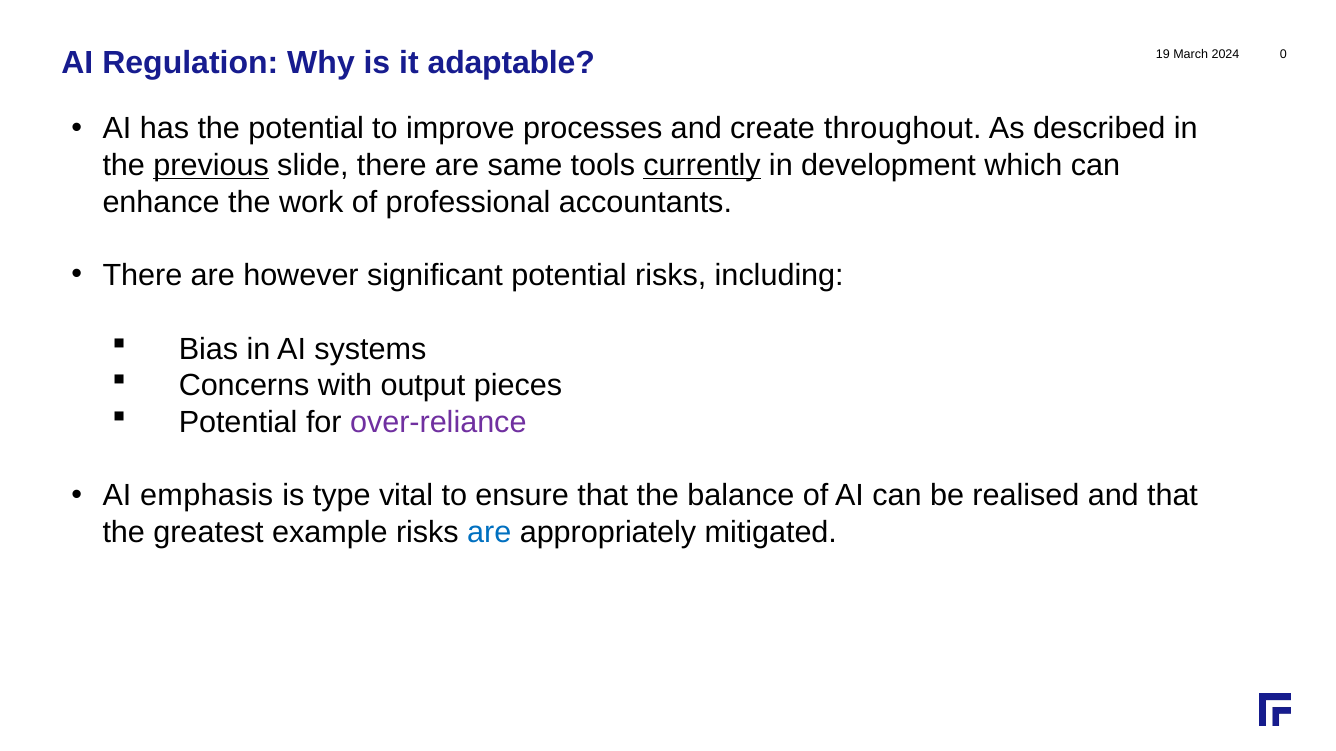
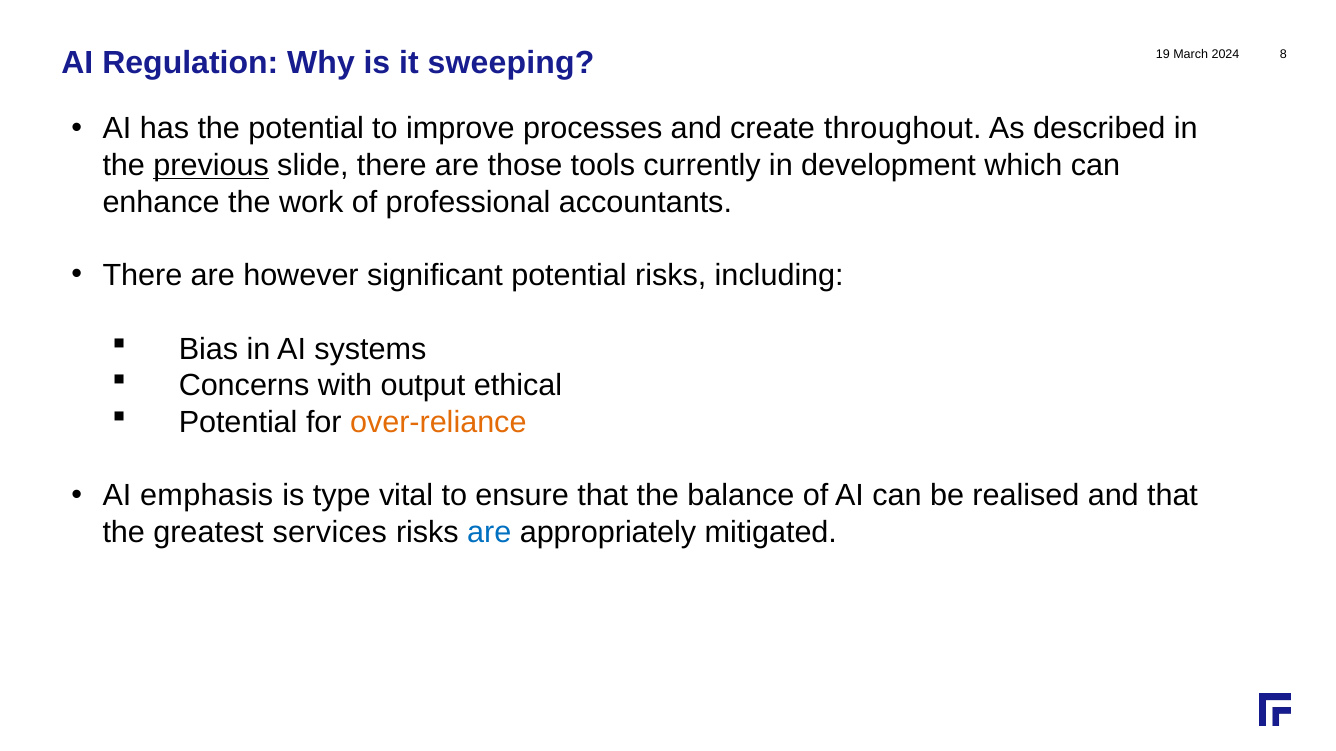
0: 0 -> 8
adaptable: adaptable -> sweeping
same: same -> those
currently underline: present -> none
pieces: pieces -> ethical
over-reliance colour: purple -> orange
example: example -> services
